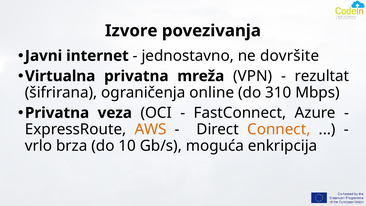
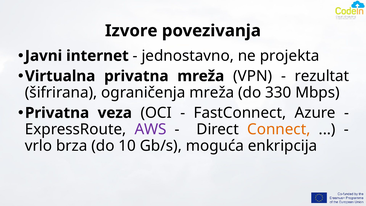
dovršite: dovršite -> projekta
ograničenja online: online -> mreža
310: 310 -> 330
AWS colour: orange -> purple
